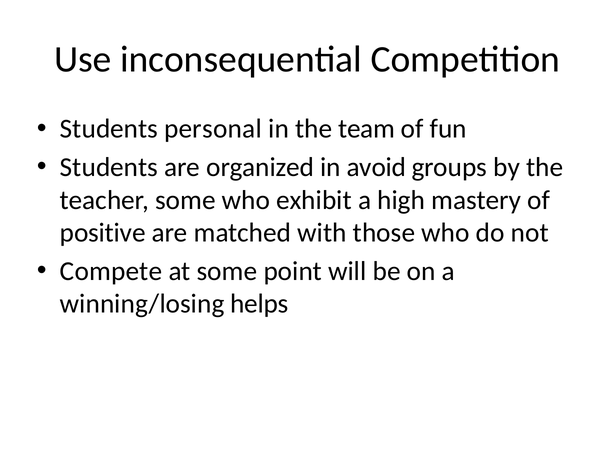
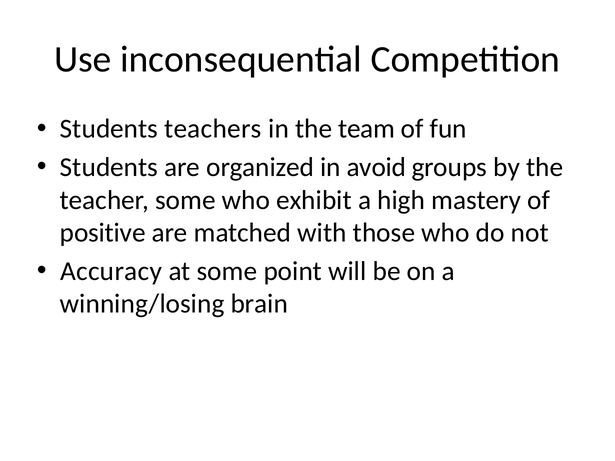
personal: personal -> teachers
Compete: Compete -> Accuracy
helps: helps -> brain
